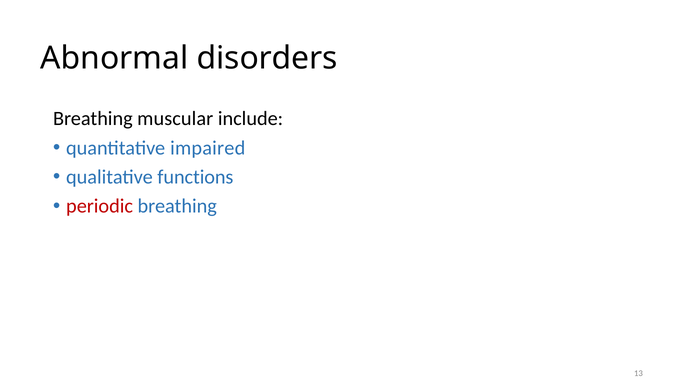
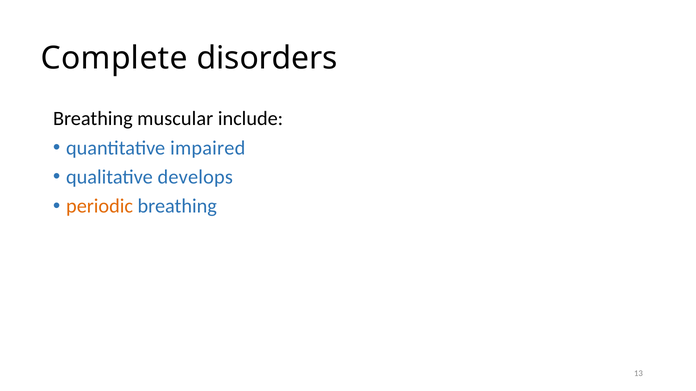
Abnormal: Abnormal -> Complete
functions: functions -> develops
periodic colour: red -> orange
